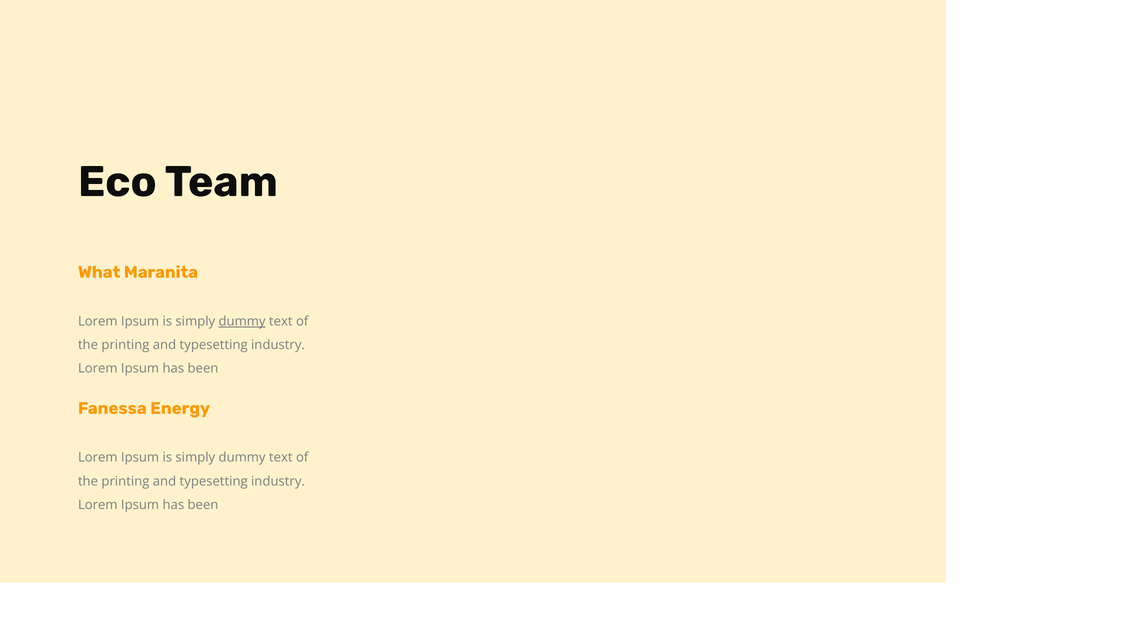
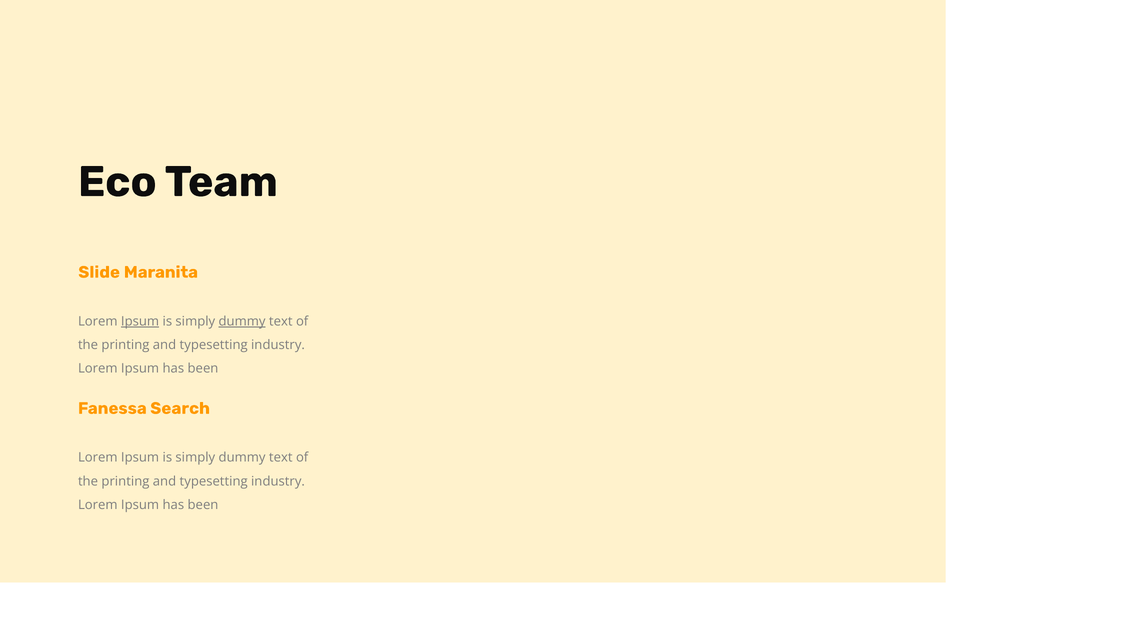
What: What -> Slide
Ipsum at (140, 321) underline: none -> present
Energy: Energy -> Search
